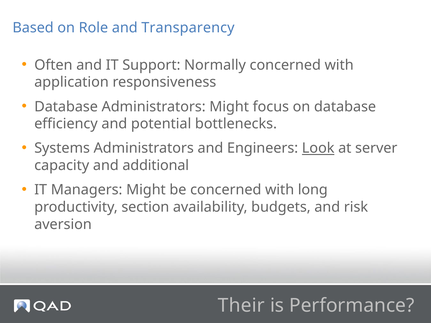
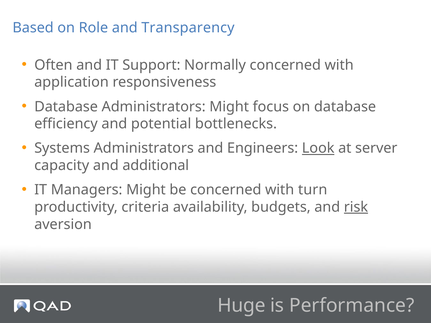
long: long -> turn
section: section -> criteria
risk underline: none -> present
Their: Their -> Huge
